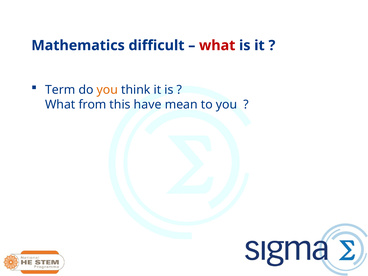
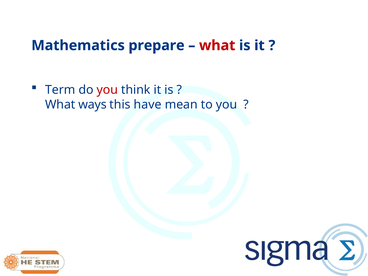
difficult: difficult -> prepare
you at (107, 90) colour: orange -> red
from: from -> ways
